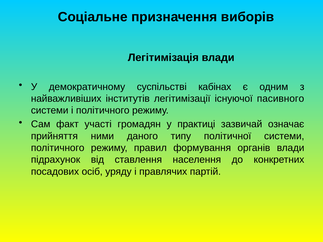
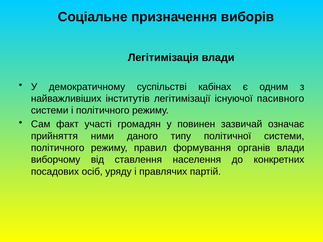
практиці: практиці -> повинен
підрахунок: підрахунок -> виборчому
